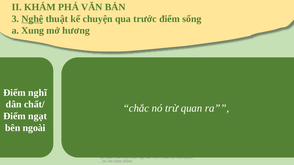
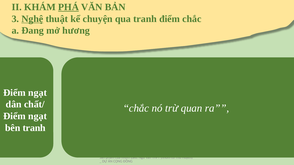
PHÁ underline: none -> present
qua trước: trước -> tranh
điểm sống: sống -> chắc
Xung: Xung -> Đang
nghĩ at (38, 93): nghĩ -> ngạt
bên ngoài: ngoài -> tranh
